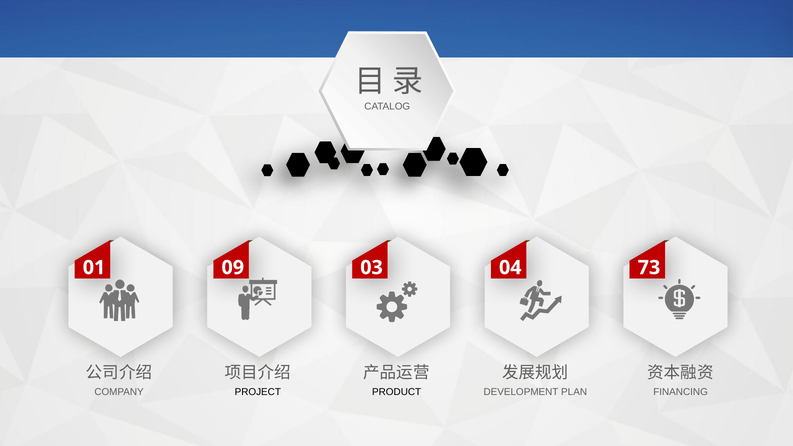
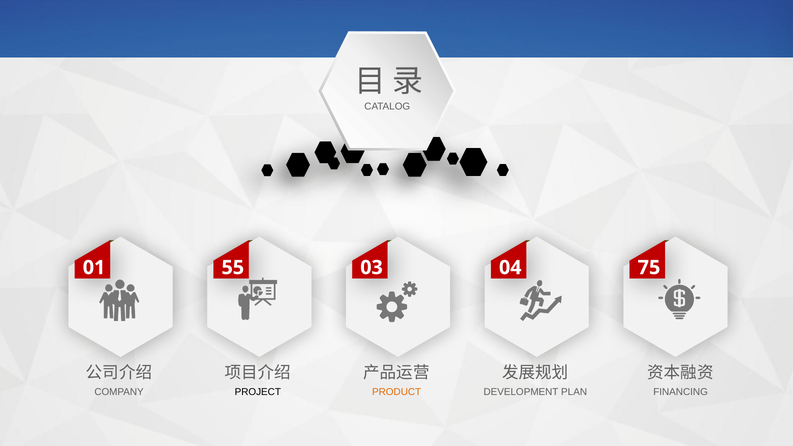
09: 09 -> 55
73: 73 -> 75
PRODUCT colour: black -> orange
